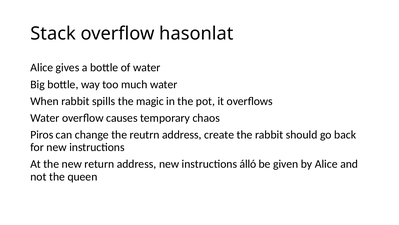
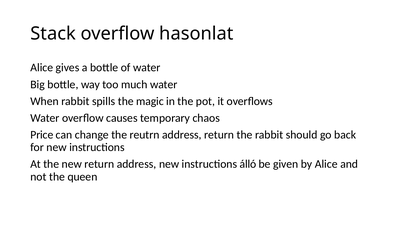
Piros: Piros -> Price
address create: create -> return
